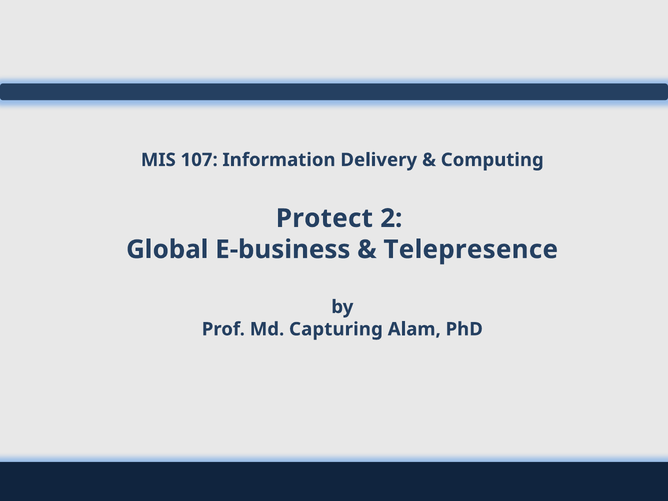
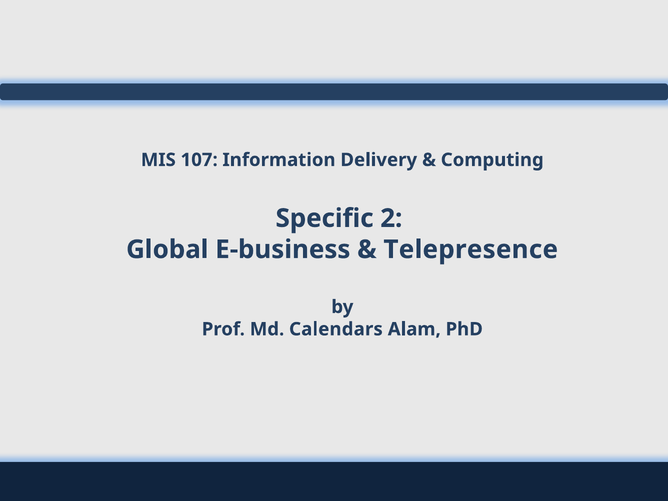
Protect: Protect -> Specific
Capturing: Capturing -> Calendars
